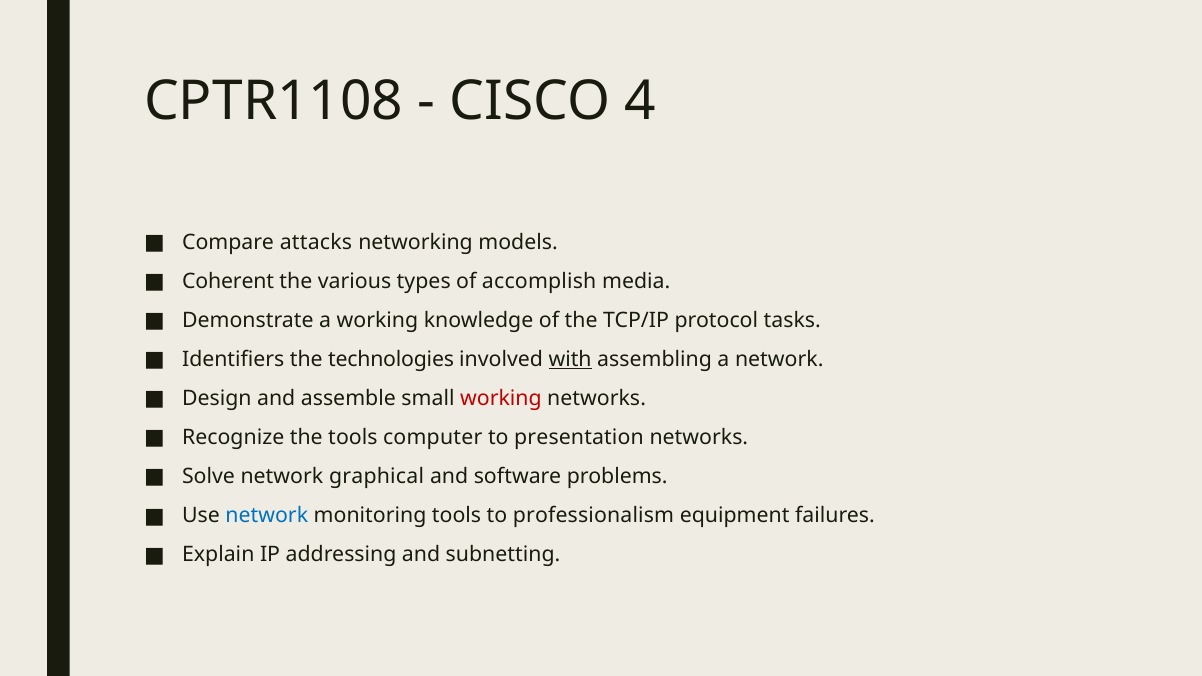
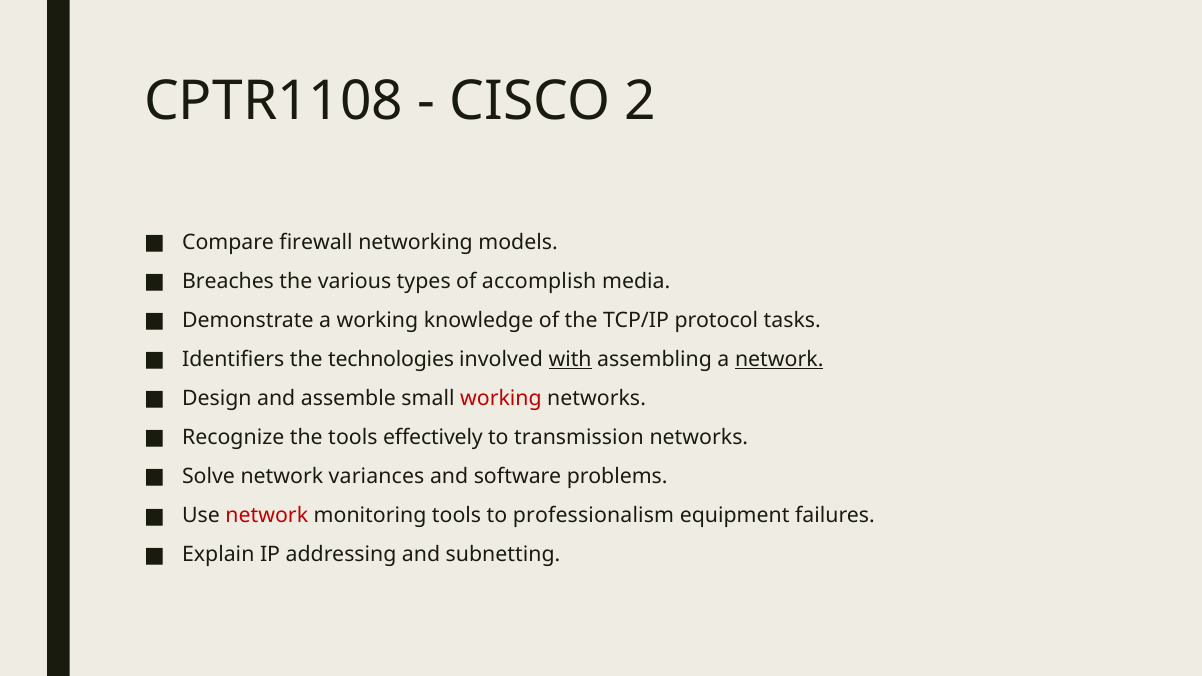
4: 4 -> 2
attacks: attacks -> firewall
Coherent: Coherent -> Breaches
network at (779, 359) underline: none -> present
computer: computer -> effectively
presentation: presentation -> transmission
graphical: graphical -> variances
network at (267, 516) colour: blue -> red
